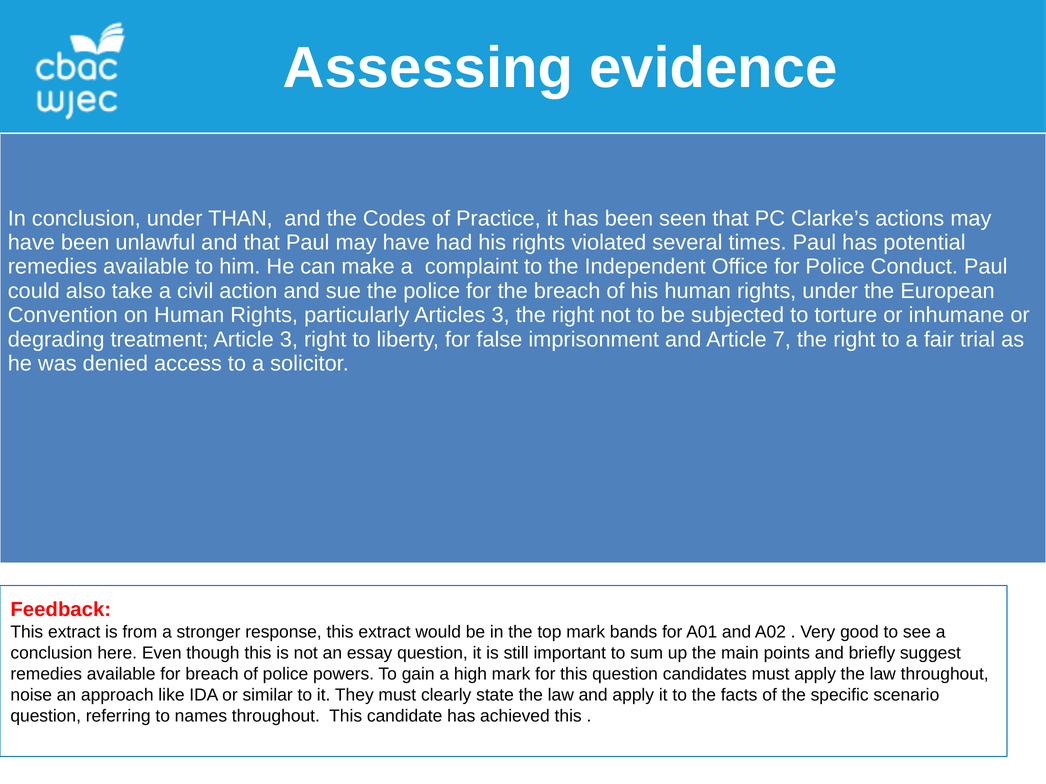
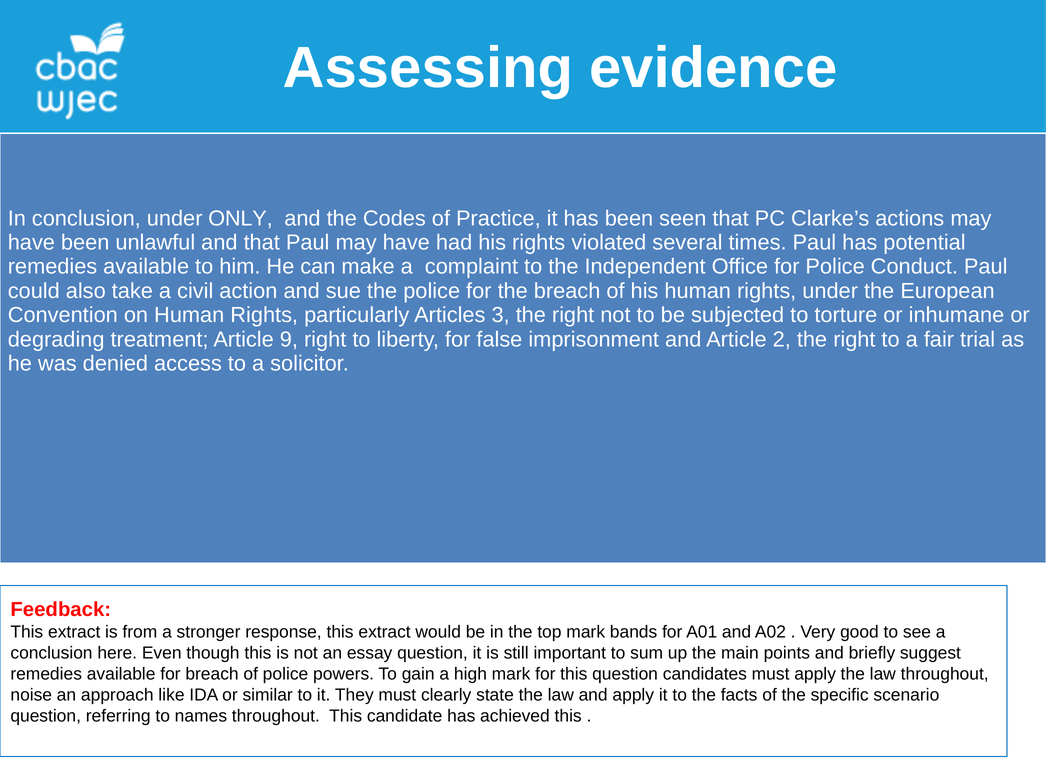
THAN: THAN -> ONLY
Article 3: 3 -> 9
7: 7 -> 2
